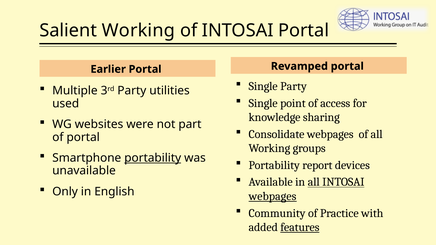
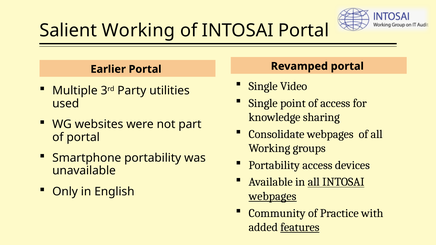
Single Party: Party -> Video
portability at (153, 158) underline: present -> none
Portability report: report -> access
